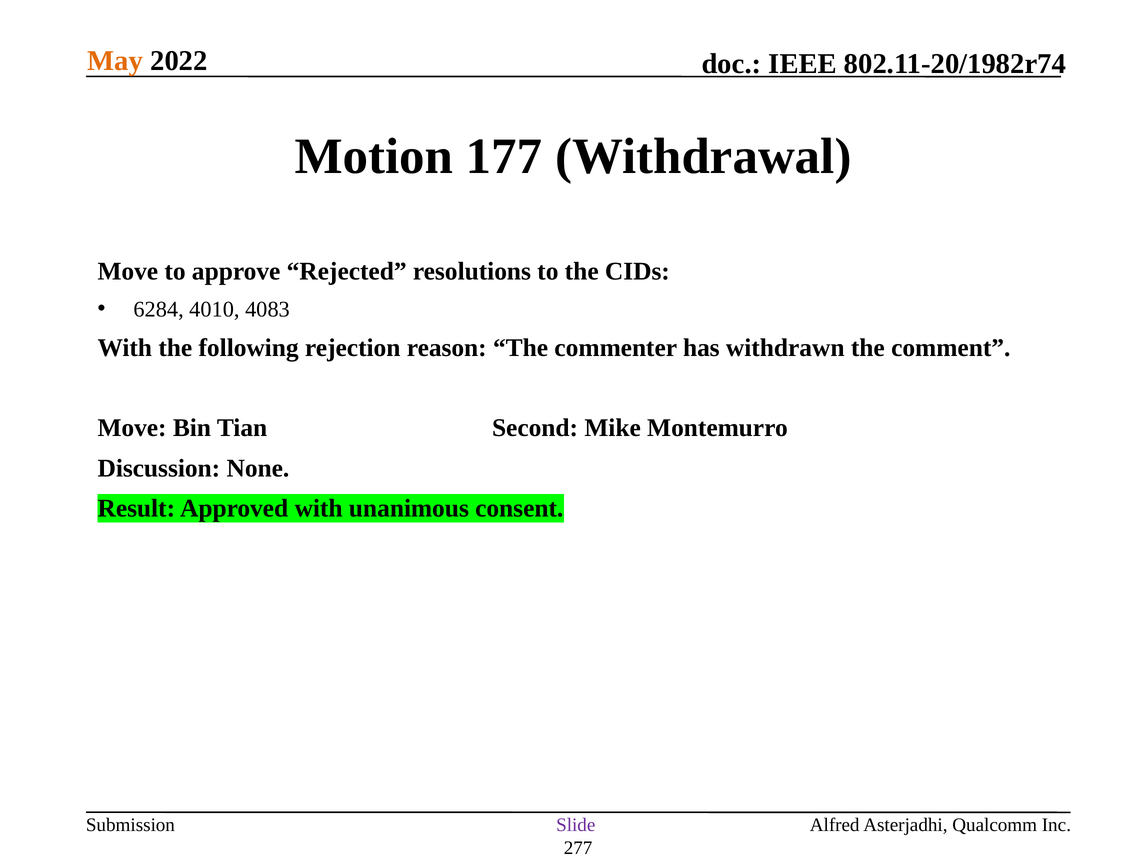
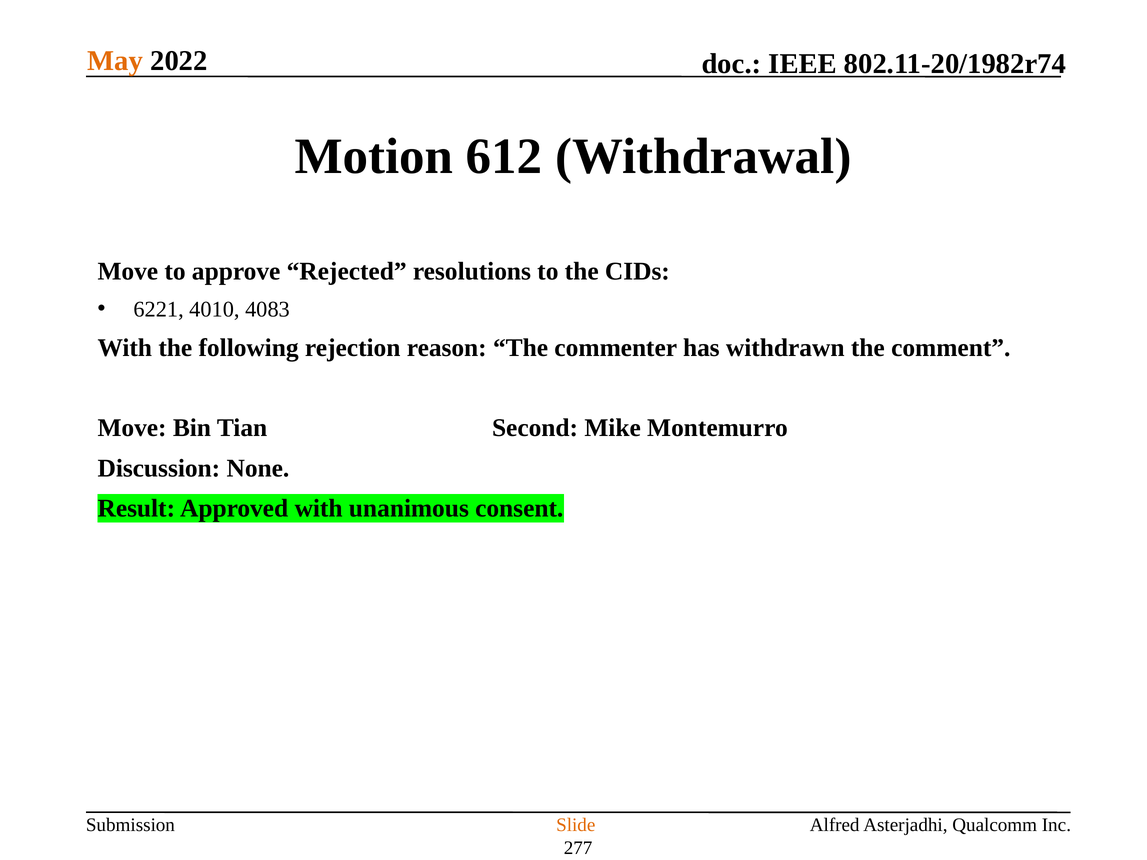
177: 177 -> 612
6284: 6284 -> 6221
Slide colour: purple -> orange
